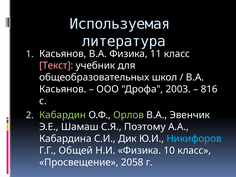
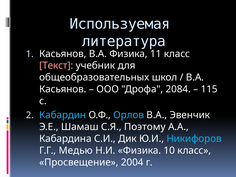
2003: 2003 -> 2084
816: 816 -> 115
Кабардин colour: light green -> light blue
Орлов colour: light green -> light blue
Общей: Общей -> Медью
2058: 2058 -> 2004
